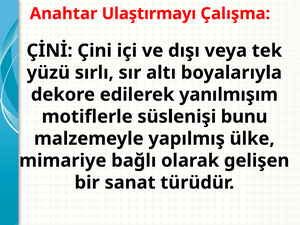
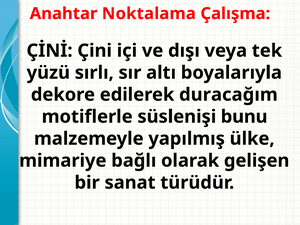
Ulaştırmayı: Ulaştırmayı -> Noktalama
yanılmışım: yanılmışım -> duracağım
